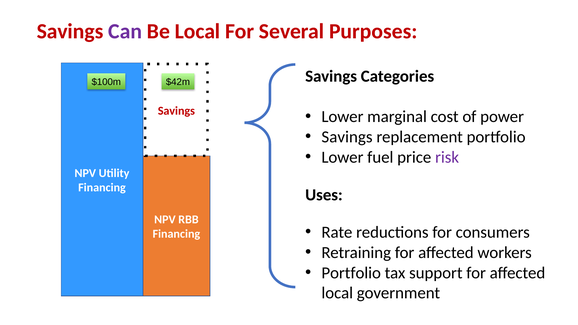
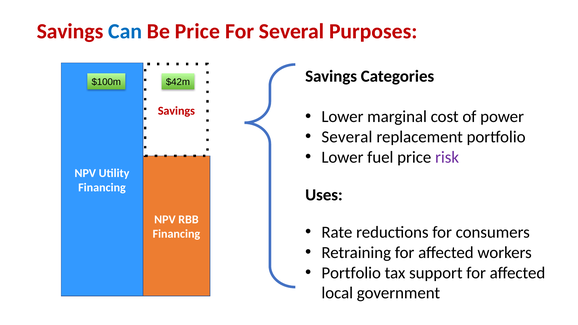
Can colour: purple -> blue
Be Local: Local -> Price
Savings at (347, 137): Savings -> Several
